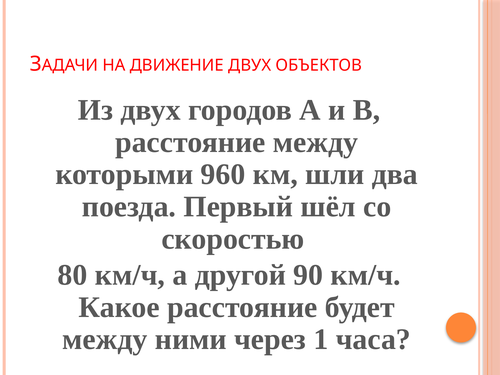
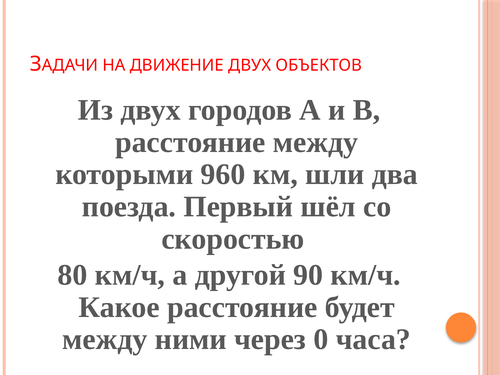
1: 1 -> 0
